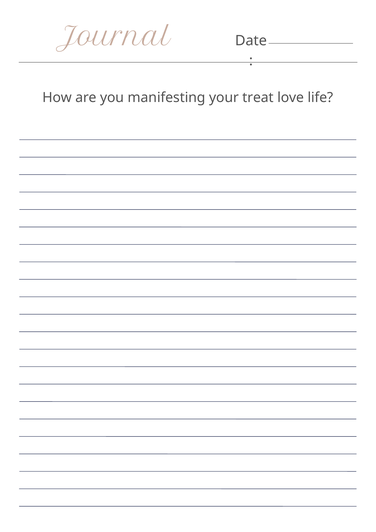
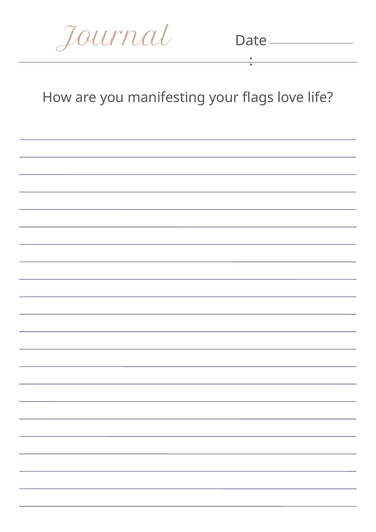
treat: treat -> flags
